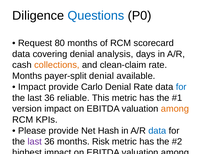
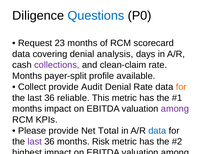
80: 80 -> 23
collections colour: orange -> purple
payer-split denial: denial -> profile
Impact at (32, 87): Impact -> Collect
Carlo: Carlo -> Audit
for at (181, 87) colour: blue -> orange
version at (27, 109): version -> months
among at (175, 109) colour: orange -> purple
Hash: Hash -> Total
